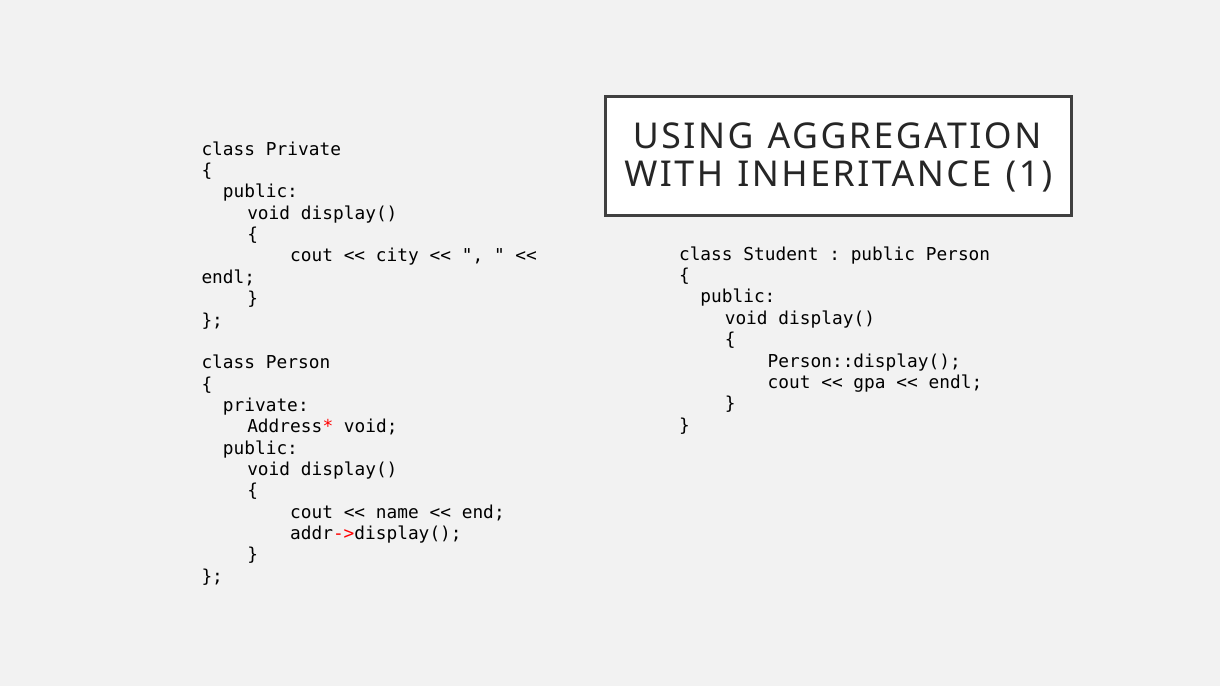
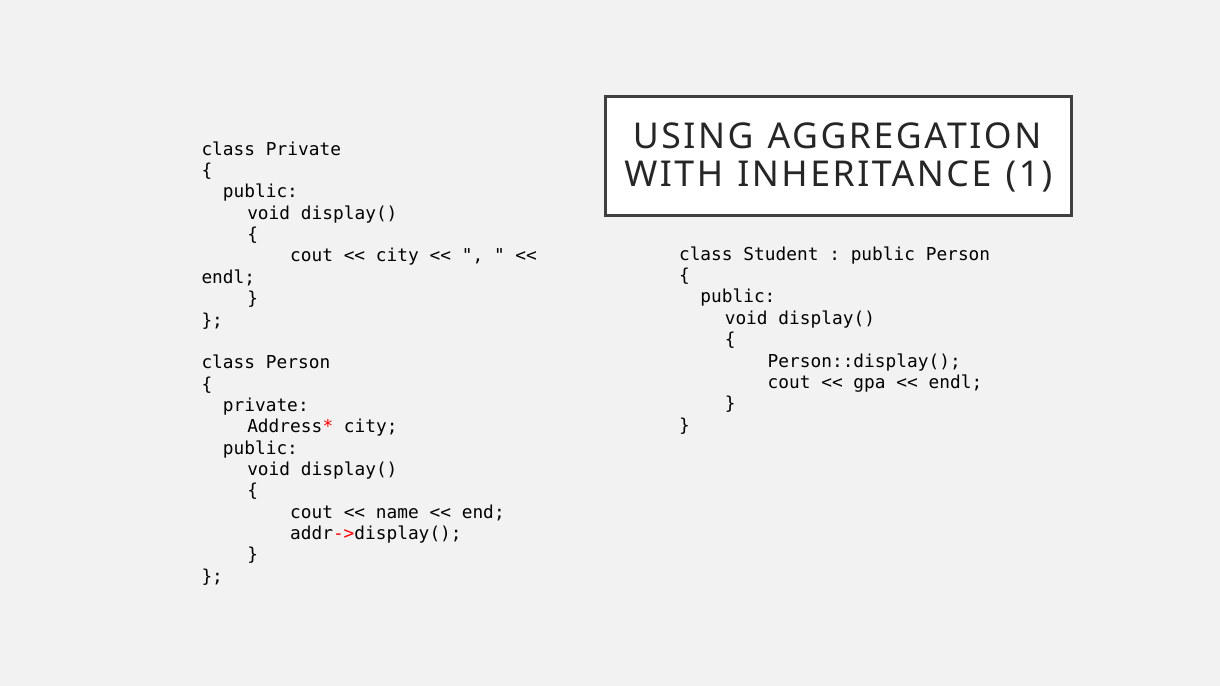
void at (371, 427): void -> city
